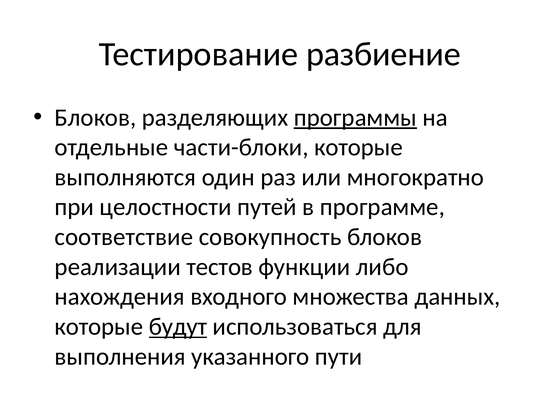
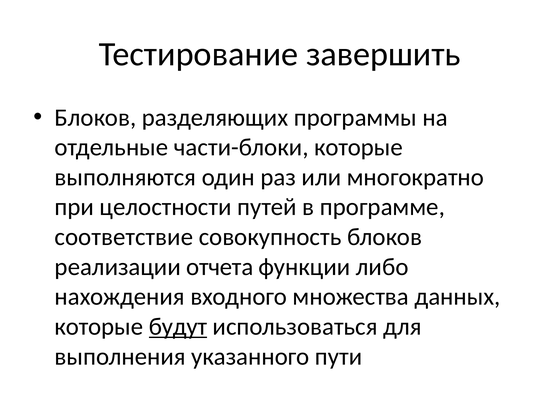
разбиение: разбиение -> завершить
программы underline: present -> none
тестов: тестов -> отчета
